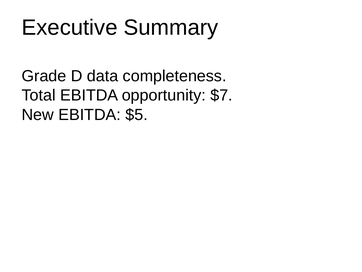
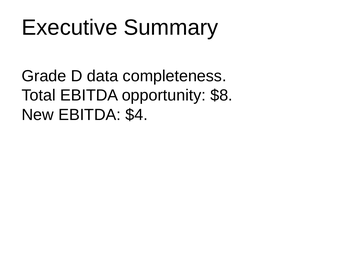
$7: $7 -> $8
$5: $5 -> $4
